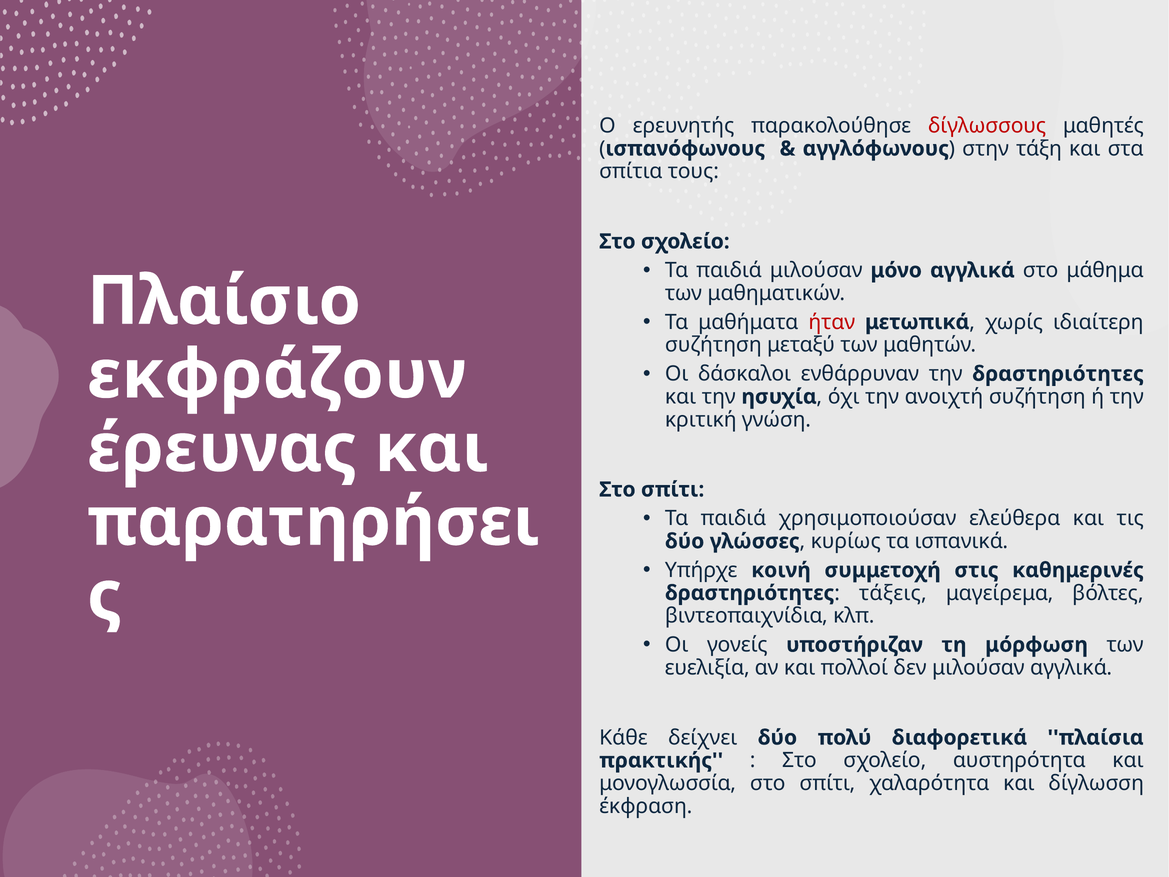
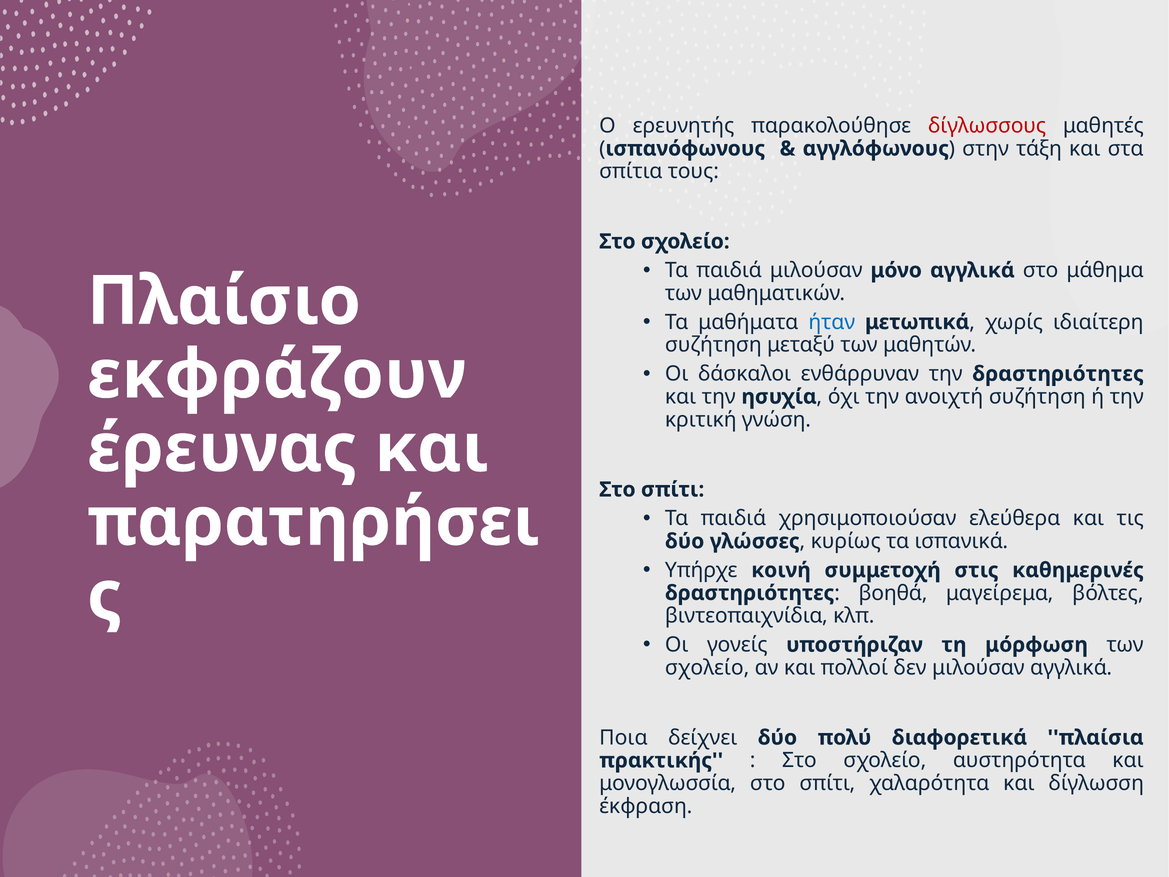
ήταν colour: red -> blue
τάξεις: τάξεις -> βοηθά
ευελιξία at (707, 667): ευελιξία -> σχολείο
Κάθε: Κάθε -> Ποια
